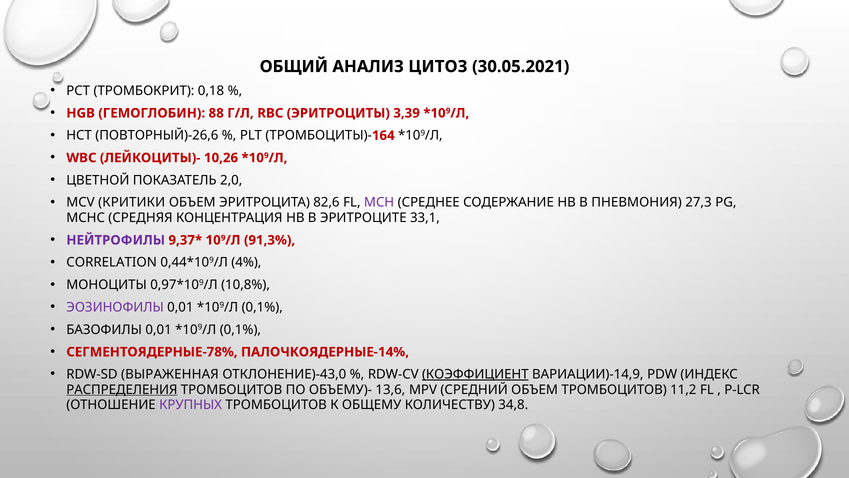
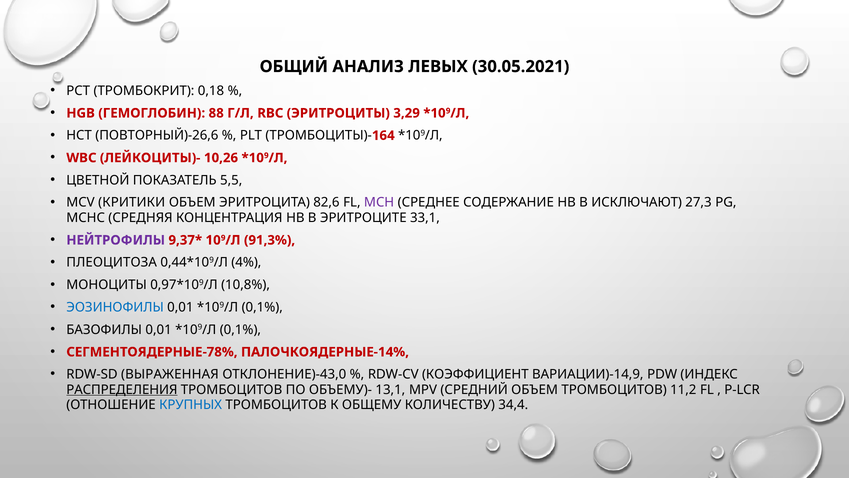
ЦИТОЗ: ЦИТОЗ -> ЛЕВЫХ
3,39: 3,39 -> 3,29
2,0: 2,0 -> 5,5
ПНЕВМОНИЯ: ПНЕВМОНИЯ -> ИСКЛЮЧАЮТ
CORRELATION: CORRELATION -> ПЛЕОЦИТОЗА
ЭОЗИНОФИЛЫ colour: purple -> blue
КОЭФФИЦИЕНТ underline: present -> none
13,6: 13,6 -> 13,1
КРУПНЫХ colour: purple -> blue
34,8: 34,8 -> 34,4
